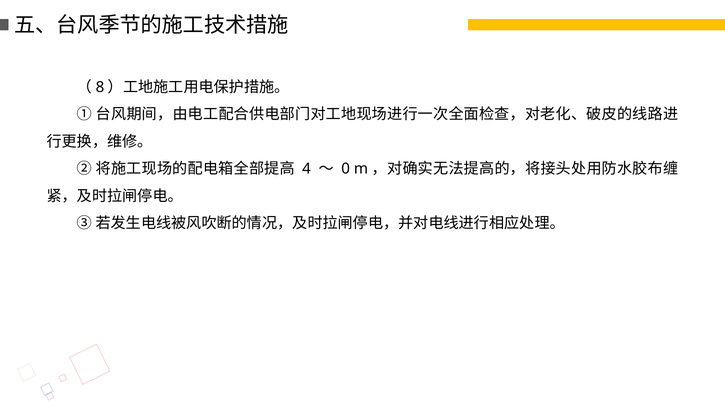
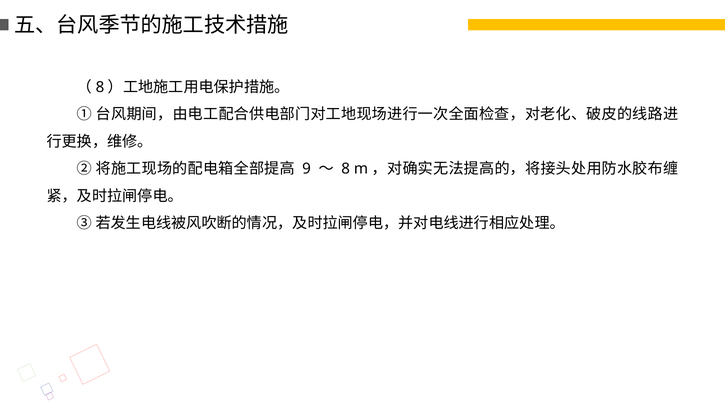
4: 4 -> 9
0 at (346, 169): 0 -> 8
